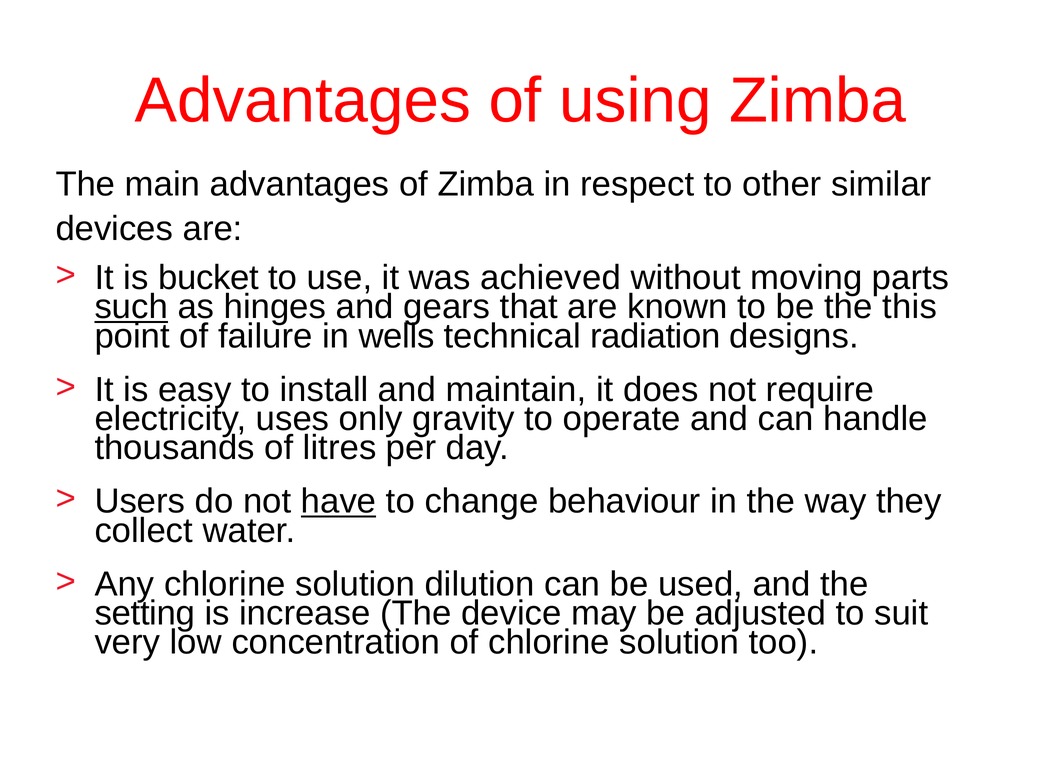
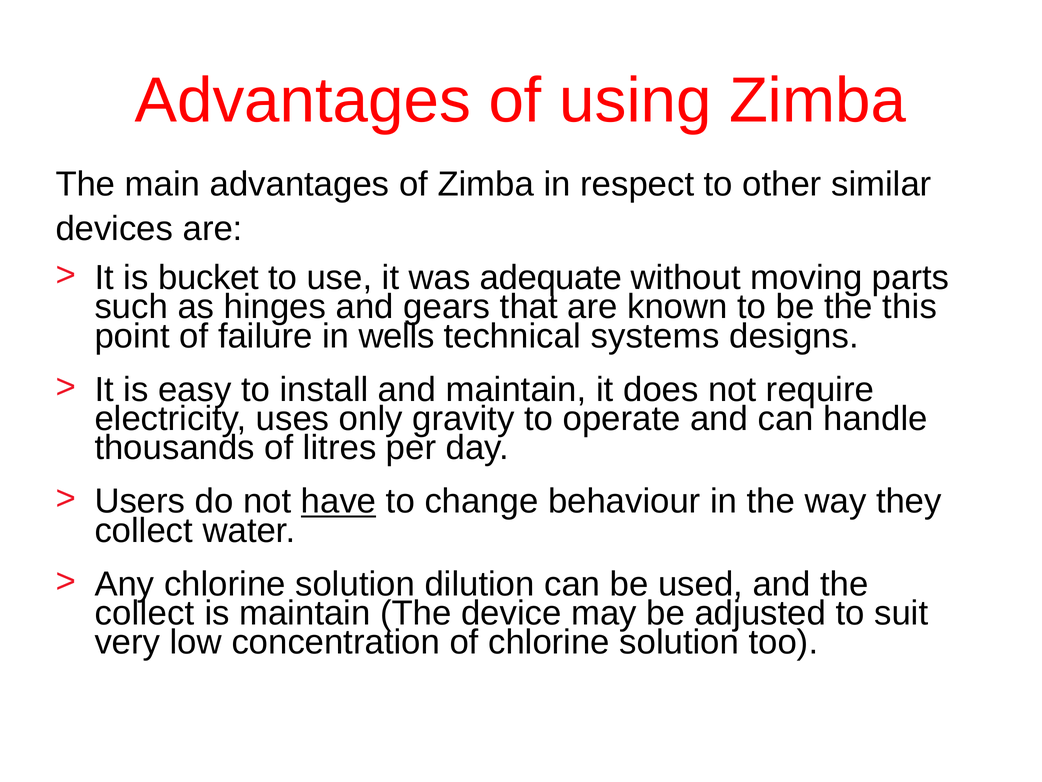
achieved: achieved -> adequate
such underline: present -> none
radiation: radiation -> systems
setting at (145, 613): setting -> collect
is increase: increase -> maintain
